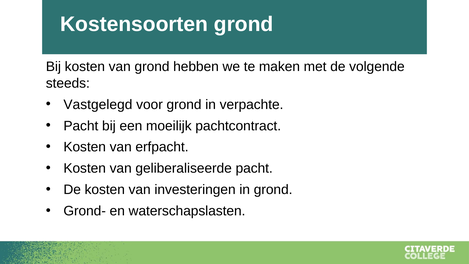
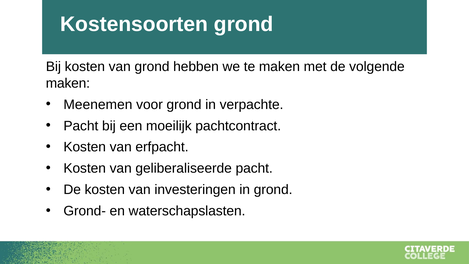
steeds at (68, 83): steeds -> maken
Vastgelegd: Vastgelegd -> Meenemen
